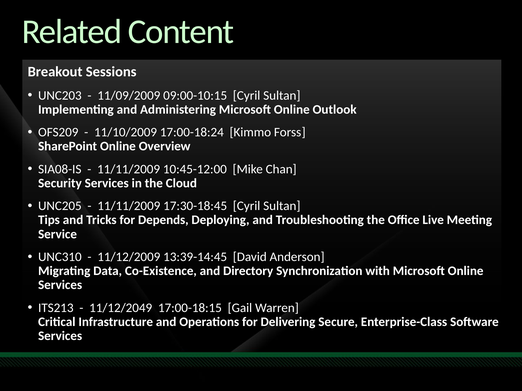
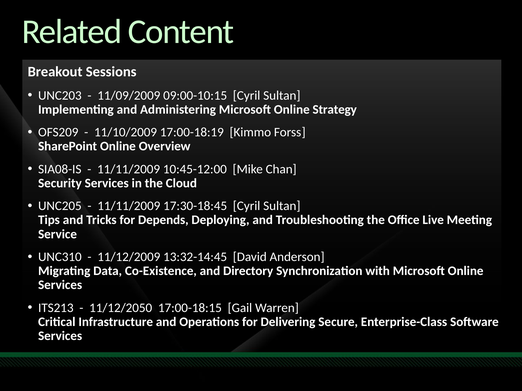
Outlook: Outlook -> Strategy
17:00-18:24: 17:00-18:24 -> 17:00-18:19
13:39-14:45: 13:39-14:45 -> 13:32-14:45
11/12/2049: 11/12/2049 -> 11/12/2050
